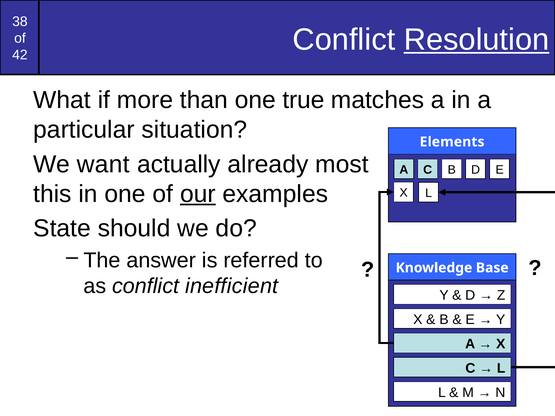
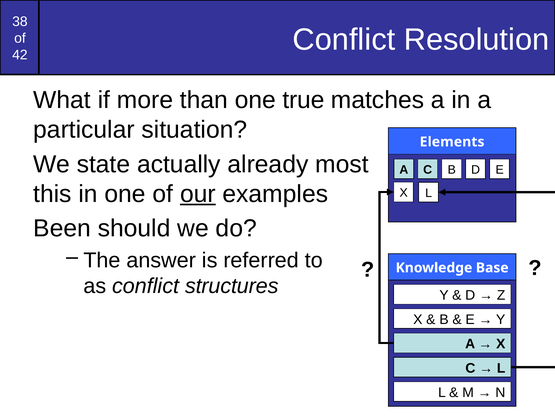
Resolution underline: present -> none
want: want -> state
State: State -> Been
inefficient: inefficient -> structures
